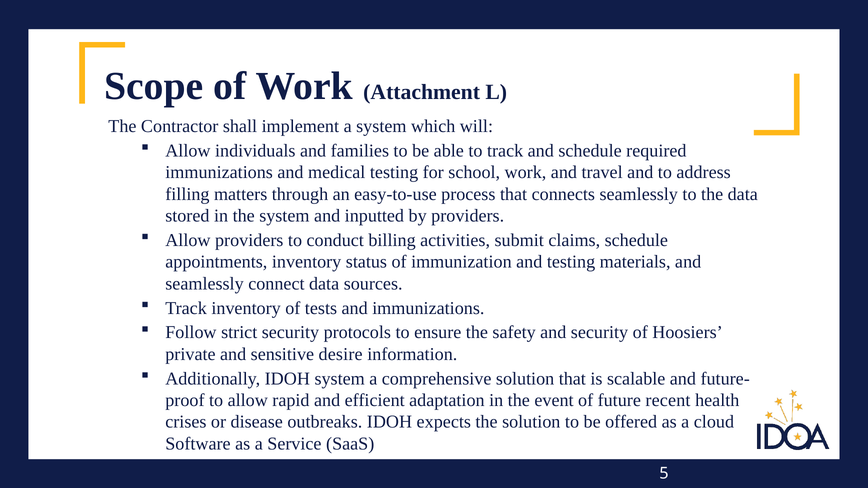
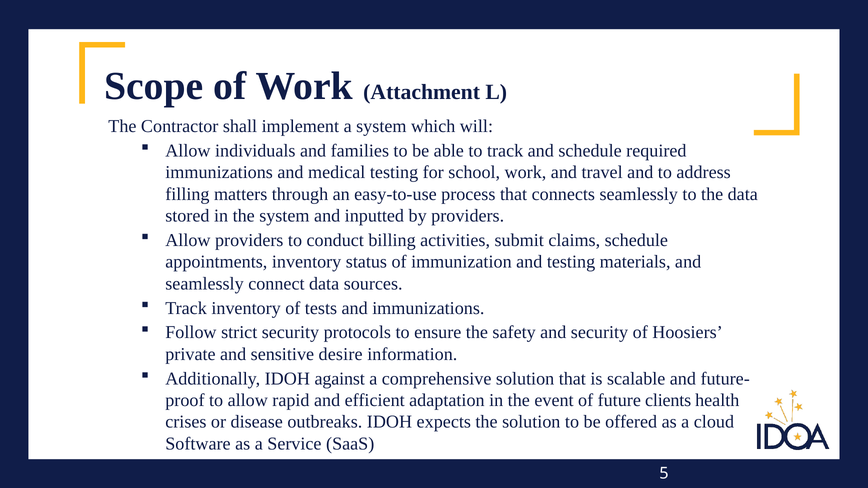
IDOH system: system -> against
recent: recent -> clients
